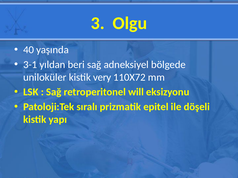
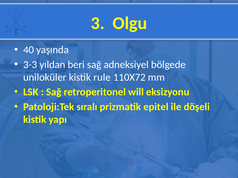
3-1: 3-1 -> 3-3
very: very -> rule
